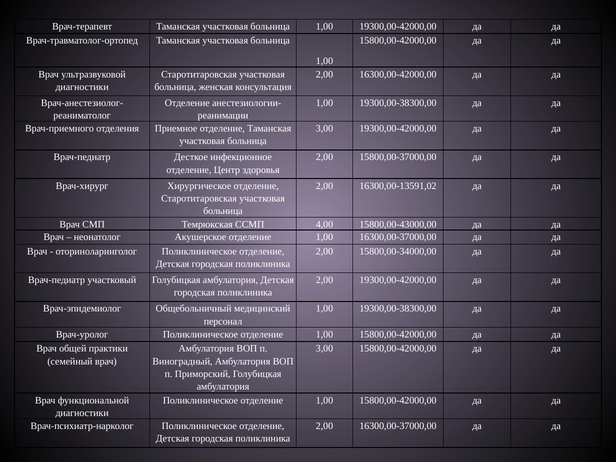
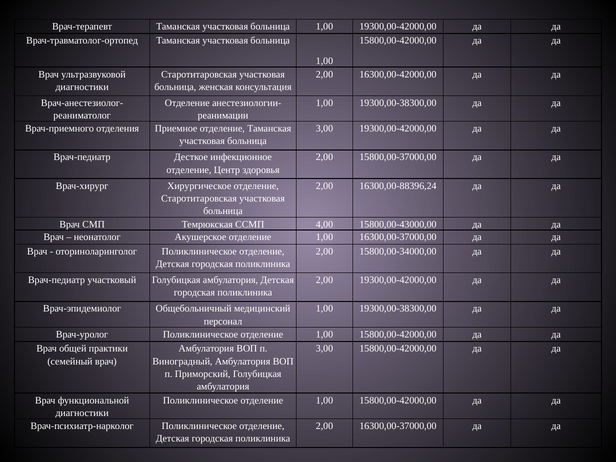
16300,00-13591,02: 16300,00-13591,02 -> 16300,00-88396,24
